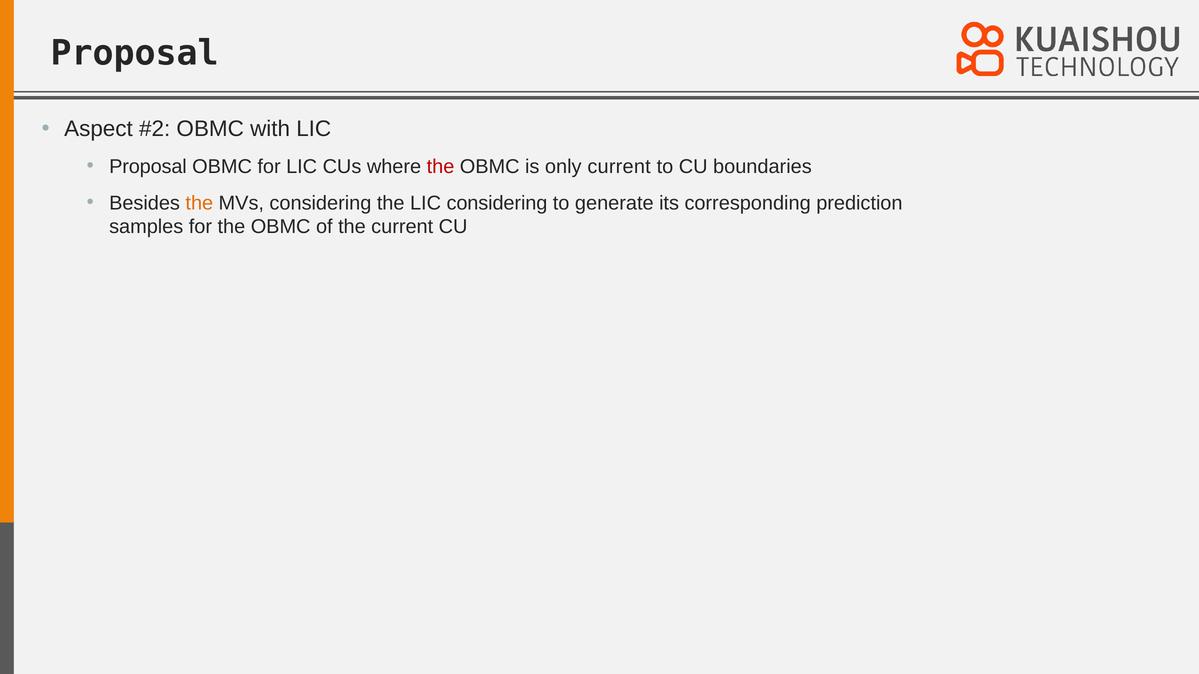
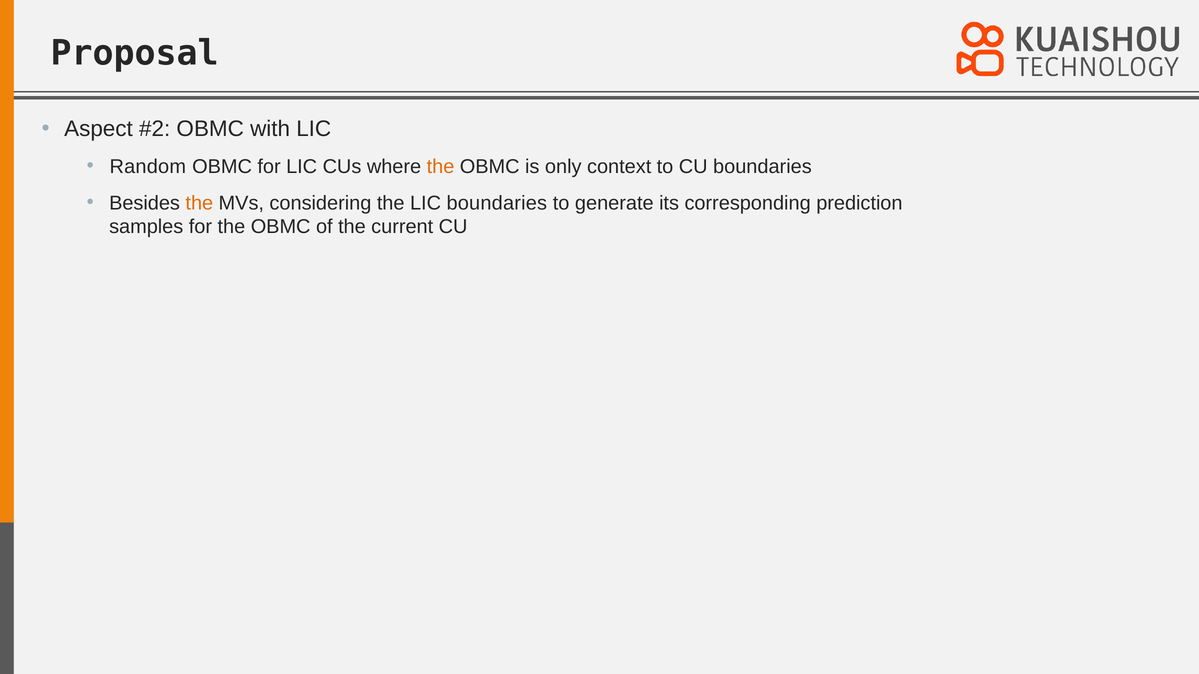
Proposal at (148, 167): Proposal -> Random
the at (440, 167) colour: red -> orange
only current: current -> context
LIC considering: considering -> boundaries
